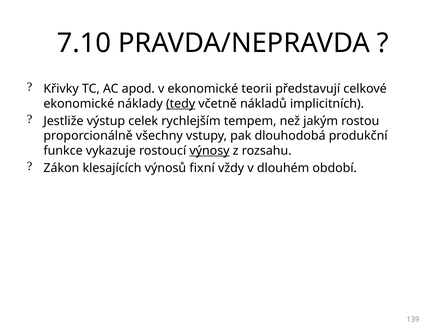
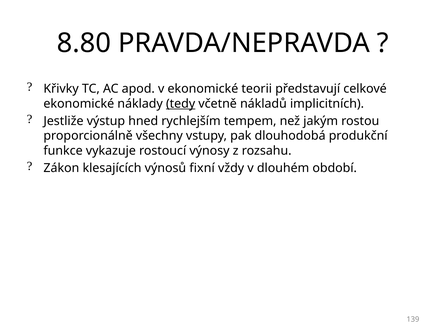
7.10: 7.10 -> 8.80
celek: celek -> hned
výnosy underline: present -> none
